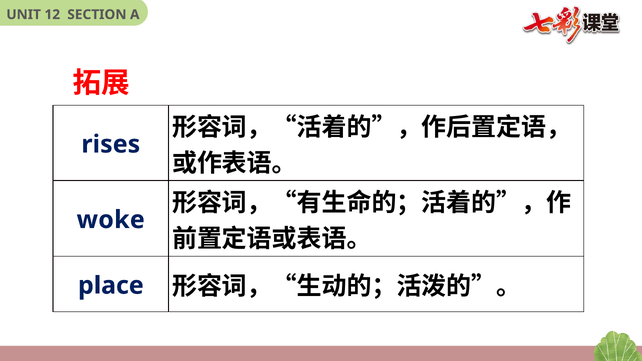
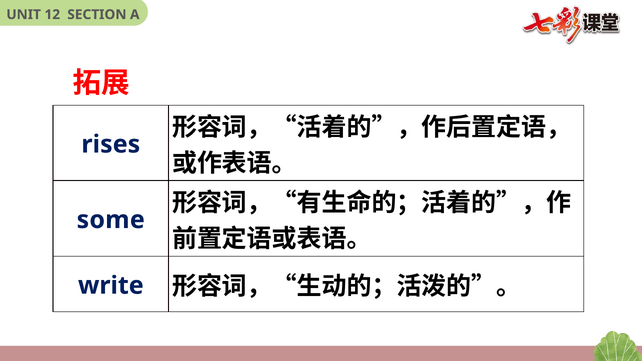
woke: woke -> some
place: place -> write
